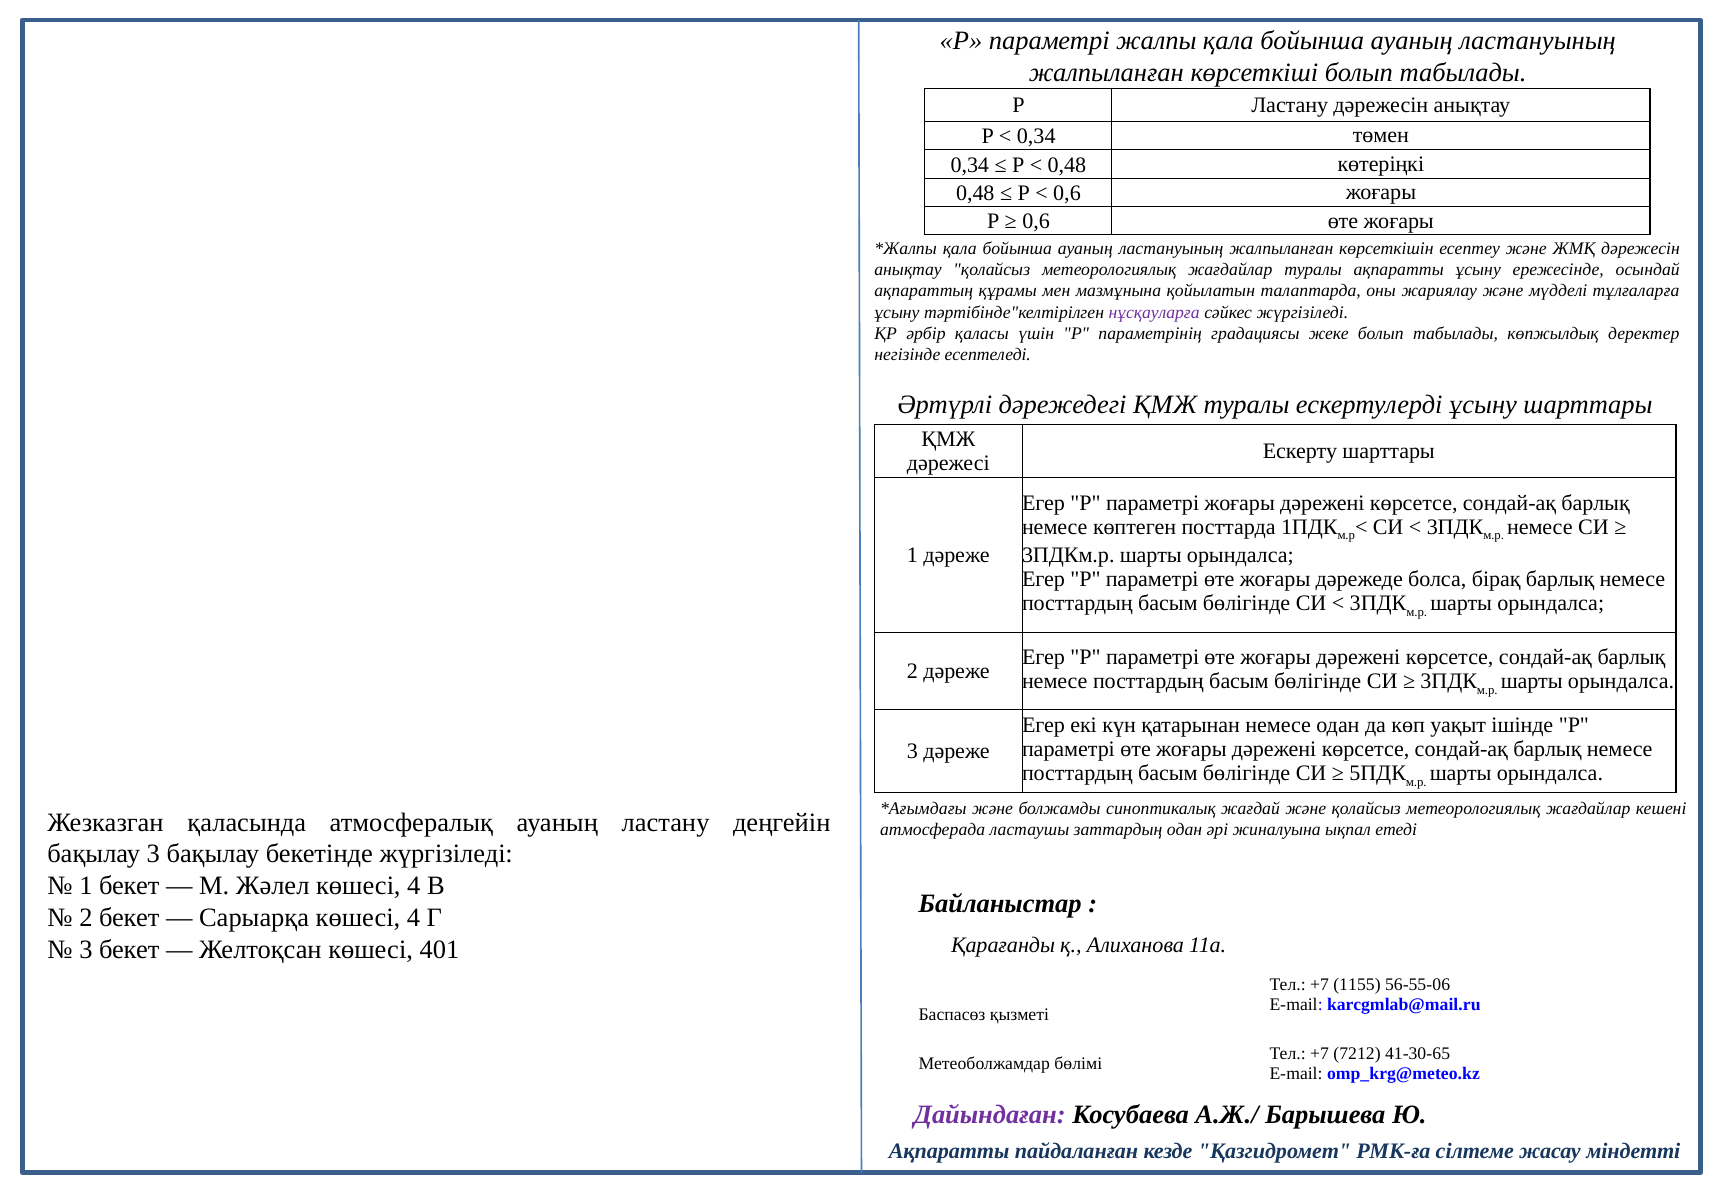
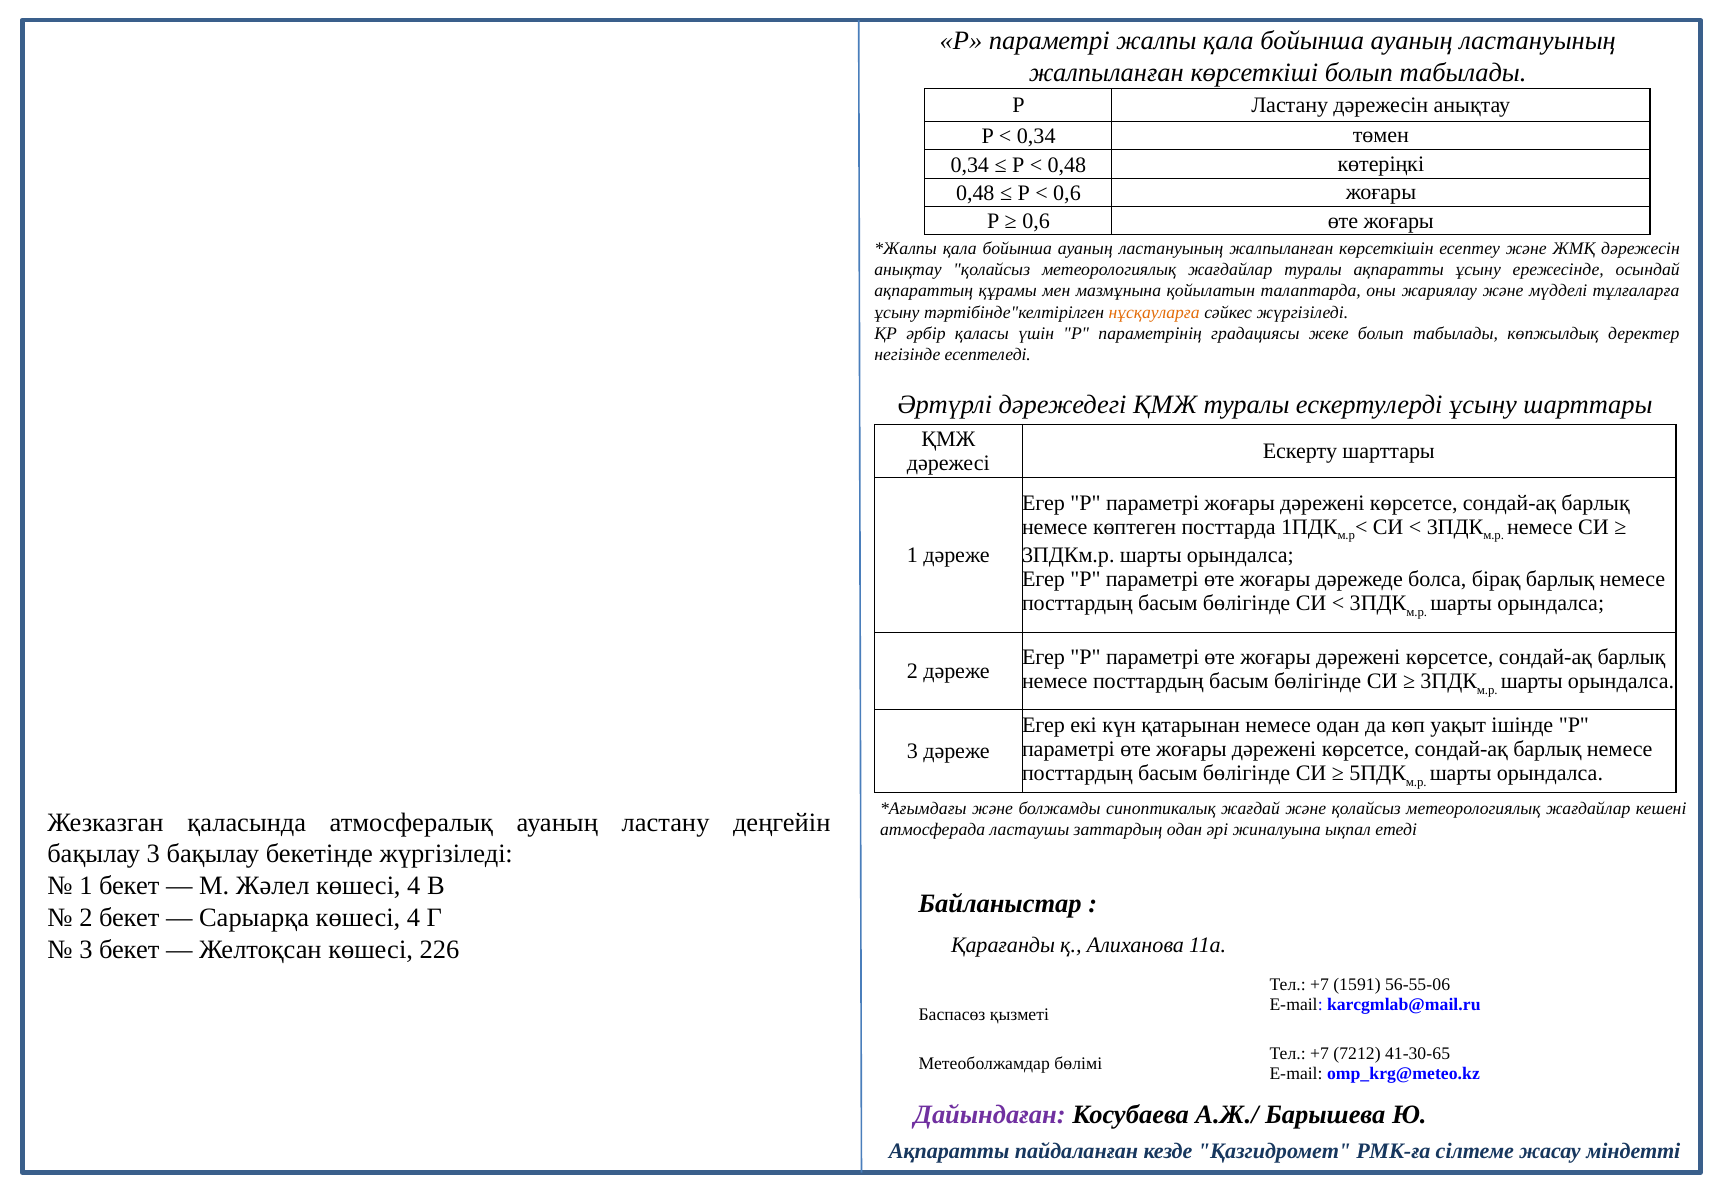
нұсқауларға colour: purple -> orange
401: 401 -> 226
1155: 1155 -> 1591
